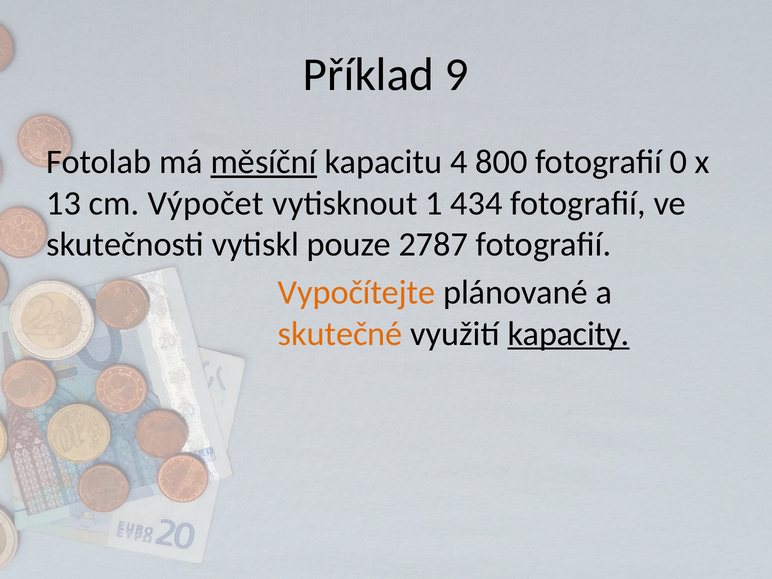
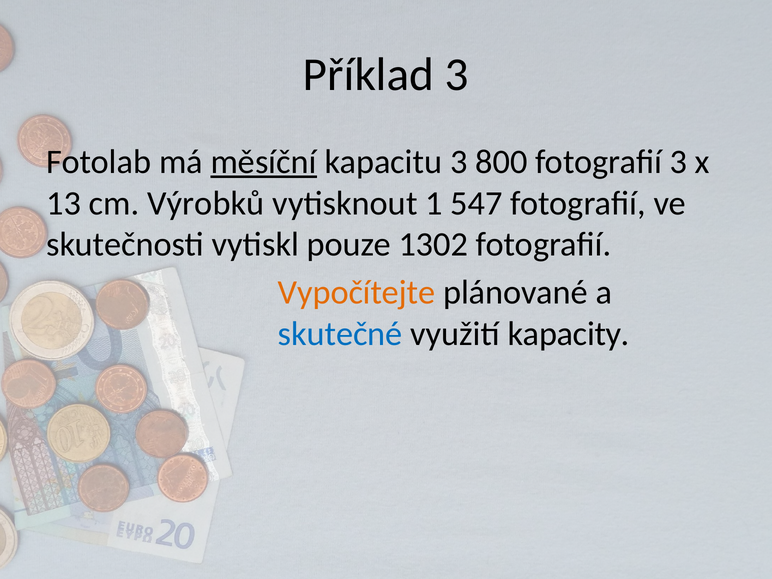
Příklad 9: 9 -> 3
kapacitu 4: 4 -> 3
fotografií 0: 0 -> 3
Výpočet: Výpočet -> Výrobků
434: 434 -> 547
2787: 2787 -> 1302
skutečné colour: orange -> blue
kapacity underline: present -> none
